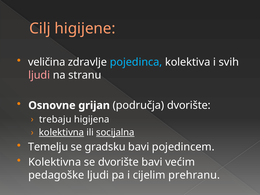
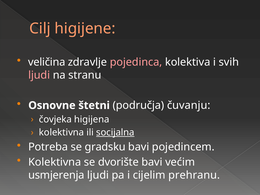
pojedinca colour: light blue -> pink
grijan: grijan -> štetni
područja dvorište: dvorište -> čuvanju
trebaju: trebaju -> čovjeka
kolektivna at (62, 133) underline: present -> none
Temelju: Temelju -> Potreba
pedagoške: pedagoške -> usmjerenja
